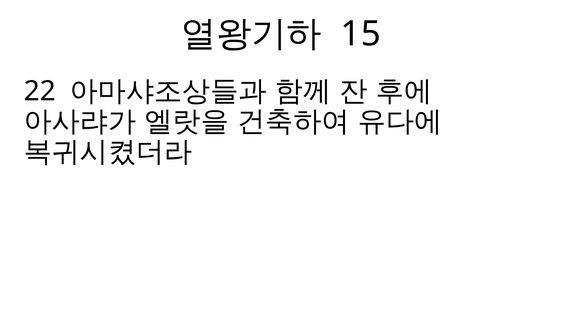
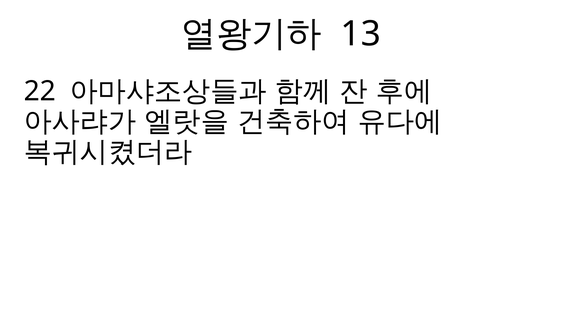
15: 15 -> 13
